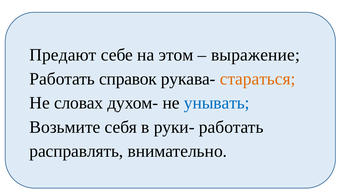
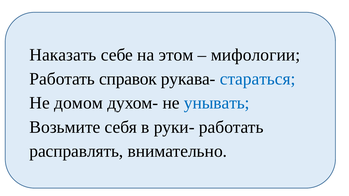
Предают: Предают -> Наказать
выражение: выражение -> мифологии
стараться colour: orange -> blue
словах: словах -> домом
